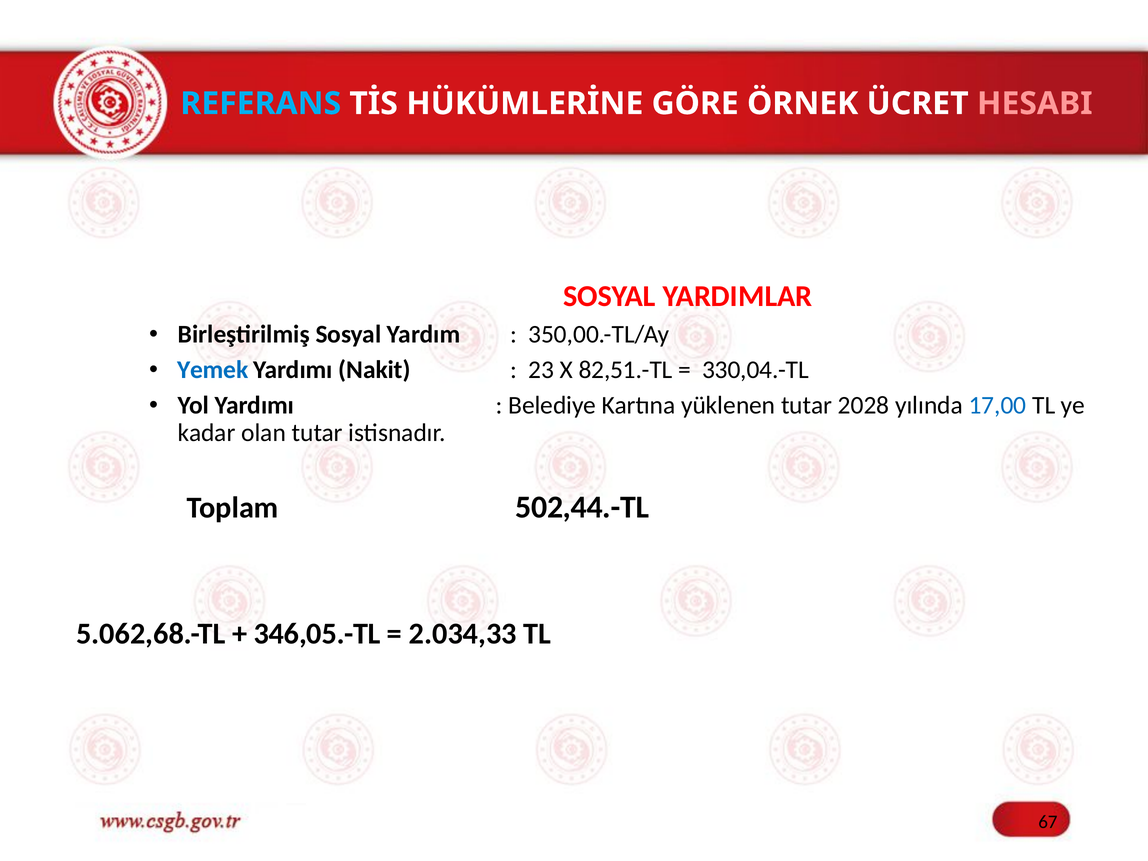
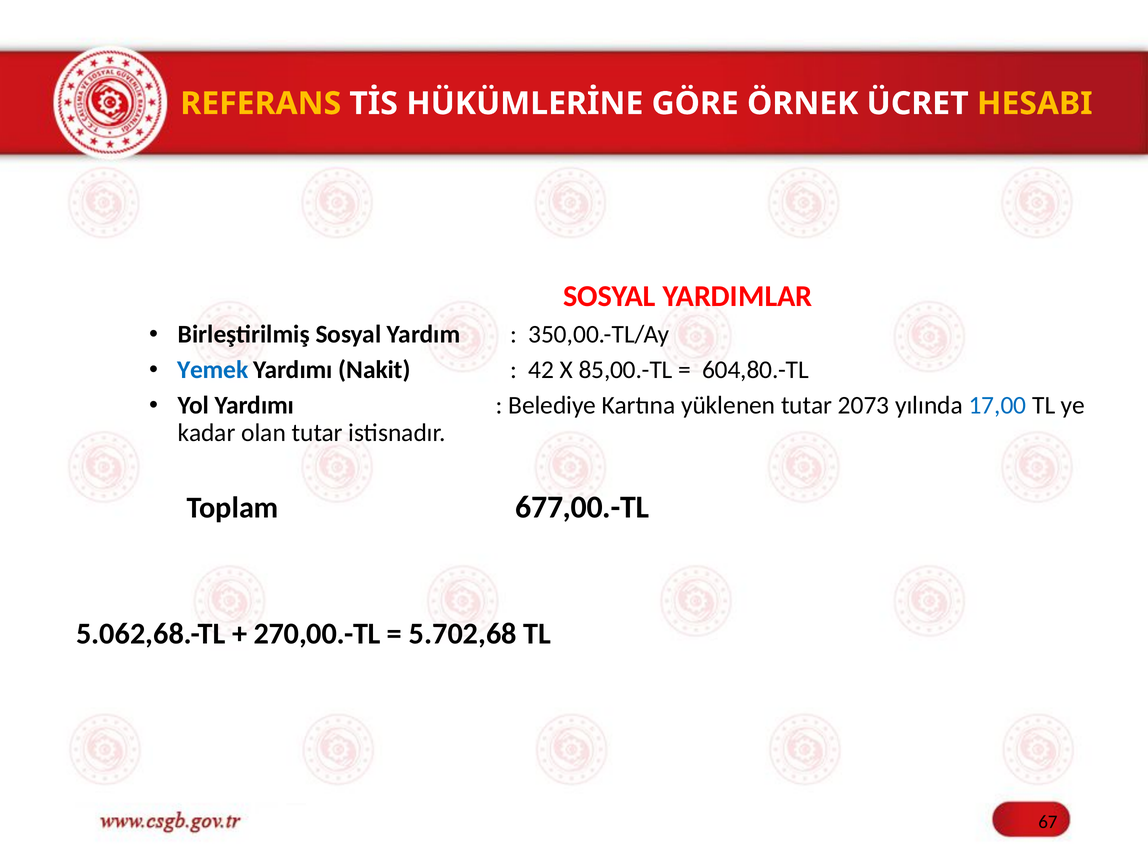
REFERANS colour: light blue -> yellow
HESABI colour: pink -> yellow
23: 23 -> 42
82,51.-TL: 82,51.-TL -> 85,00.-TL
330,04.-TL: 330,04.-TL -> 604,80.-TL
2028: 2028 -> 2073
502,44.-TL: 502,44.-TL -> 677,00.-TL
346,05.-TL: 346,05.-TL -> 270,00.-TL
2.034,33: 2.034,33 -> 5.702,68
